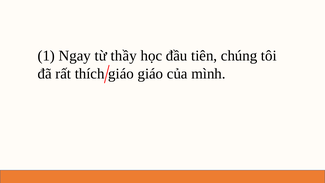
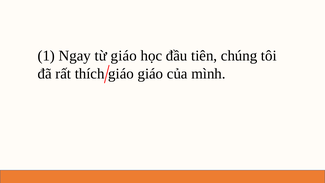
từ thầy: thầy -> giáo
